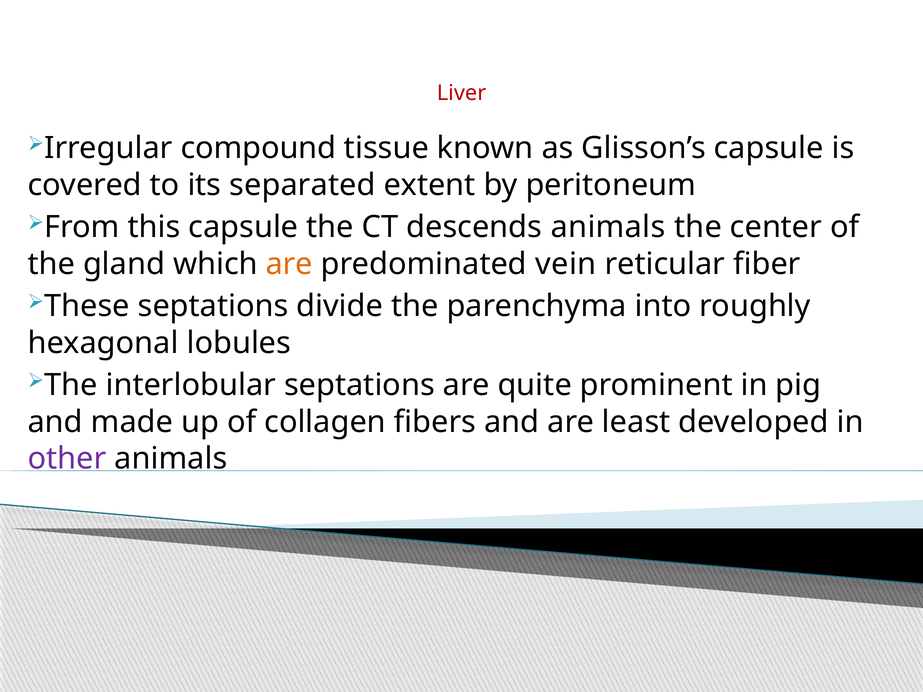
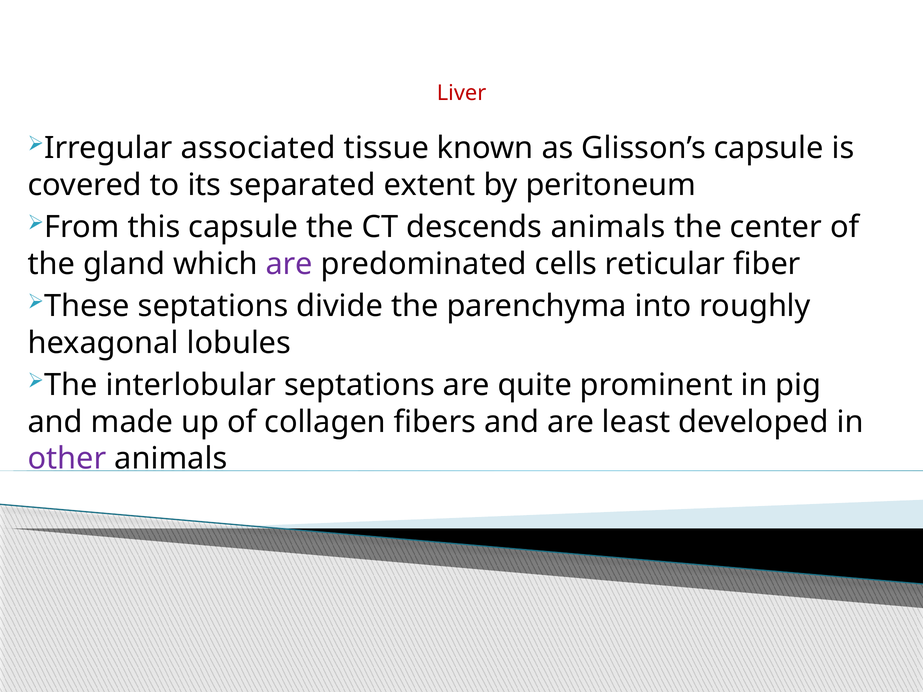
compound: compound -> associated
are at (289, 264) colour: orange -> purple
vein: vein -> cells
